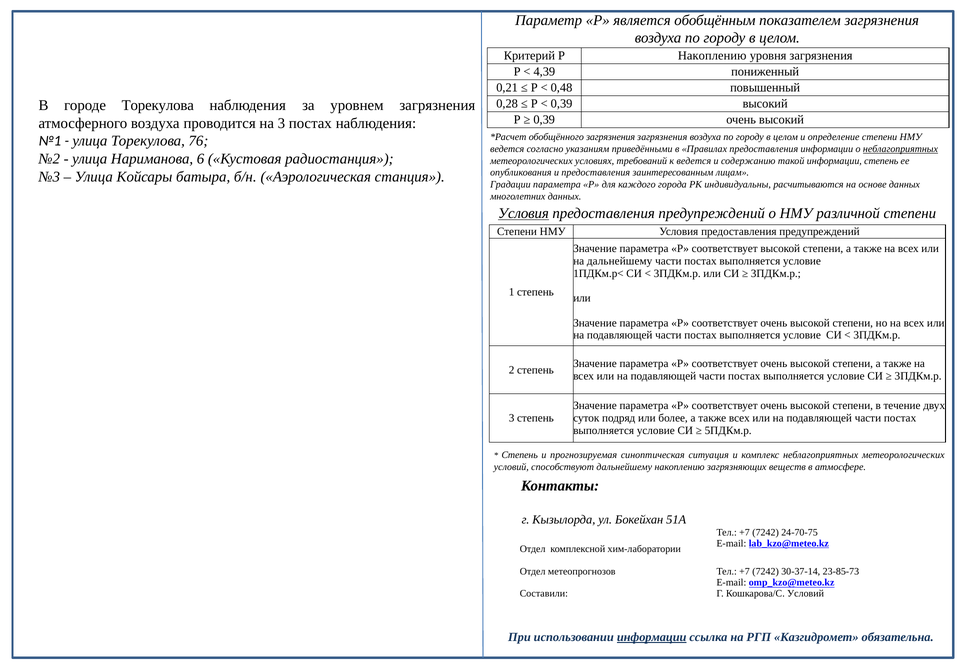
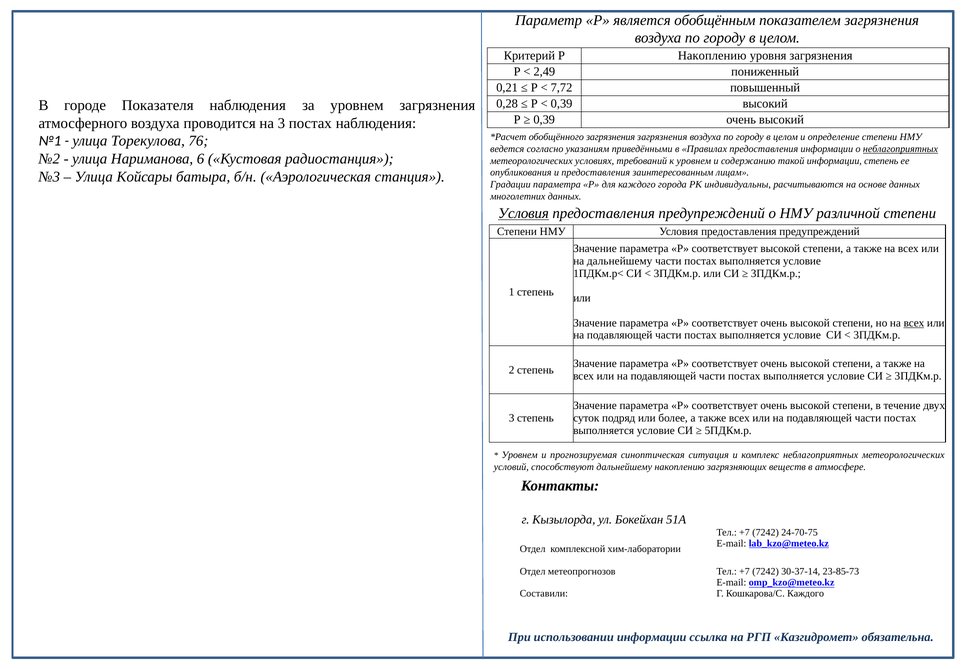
4,39: 4,39 -> 2,49
0,48: 0,48 -> 7,72
городе Торекулова: Торекулова -> Показателя
к ведется: ведется -> уровнем
всех at (914, 323) underline: none -> present
Степень at (520, 455): Степень -> Уровнем
Кошкарова/С Условий: Условий -> Каждого
информации at (652, 637) underline: present -> none
